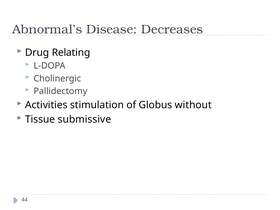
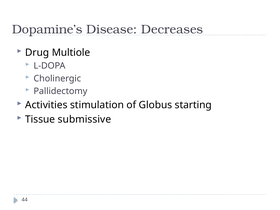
Abnormal’s: Abnormal’s -> Dopamine’s
Relating: Relating -> Multiole
without: without -> starting
